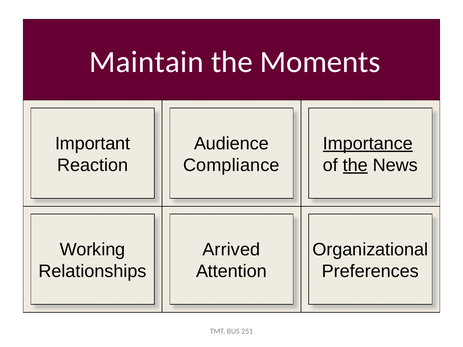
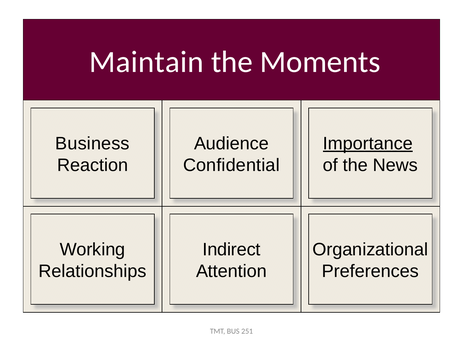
Important: Important -> Business
Compliance: Compliance -> Confidential
the at (355, 165) underline: present -> none
Arrived: Arrived -> Indirect
